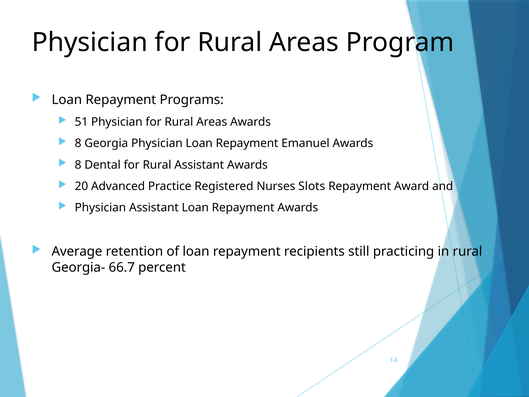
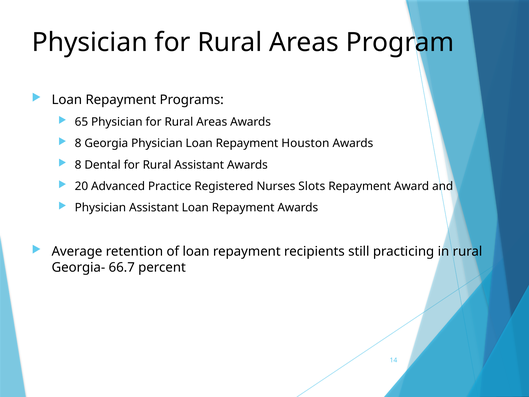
51: 51 -> 65
Emanuel: Emanuel -> Houston
